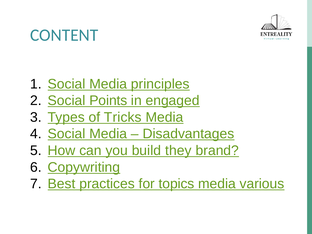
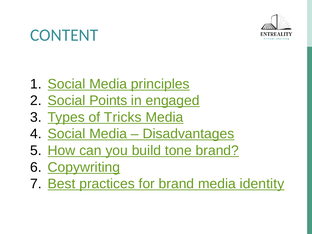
they: they -> tone
for topics: topics -> brand
various: various -> identity
